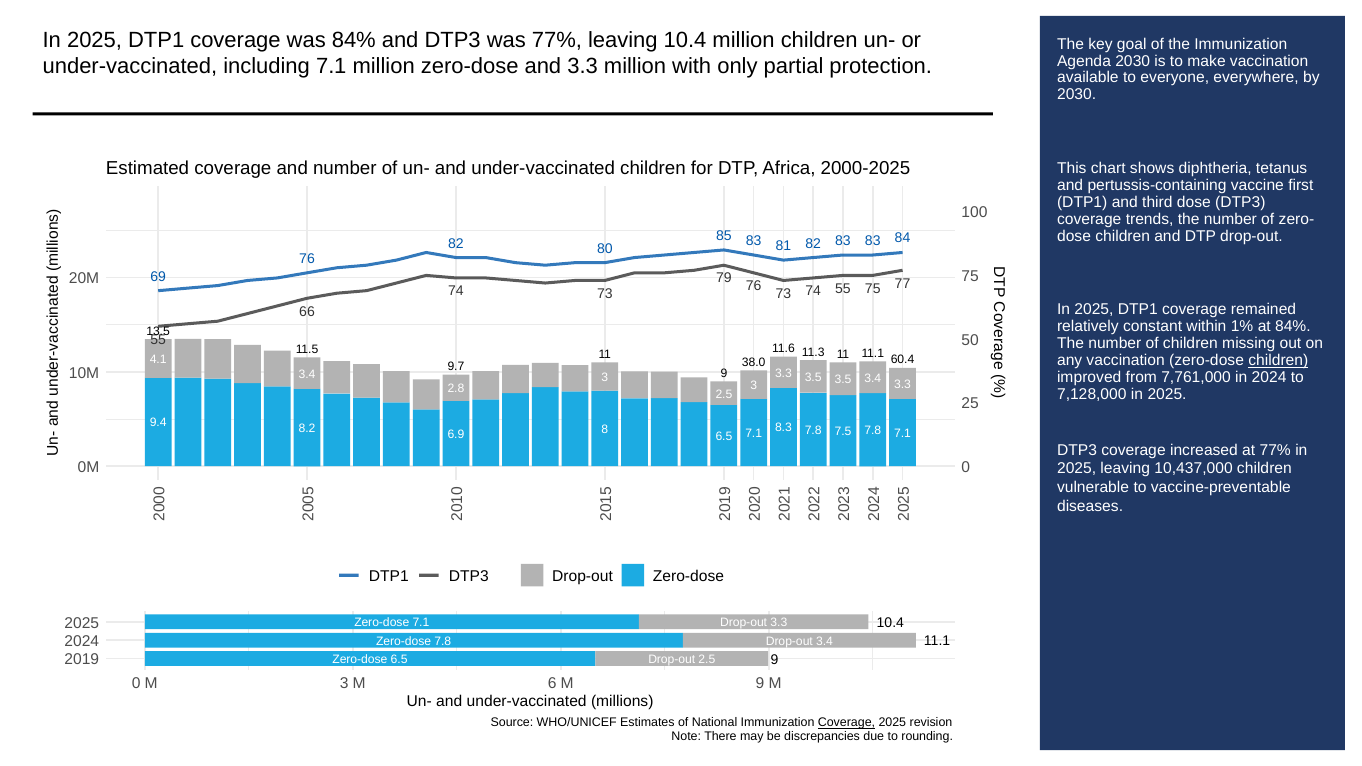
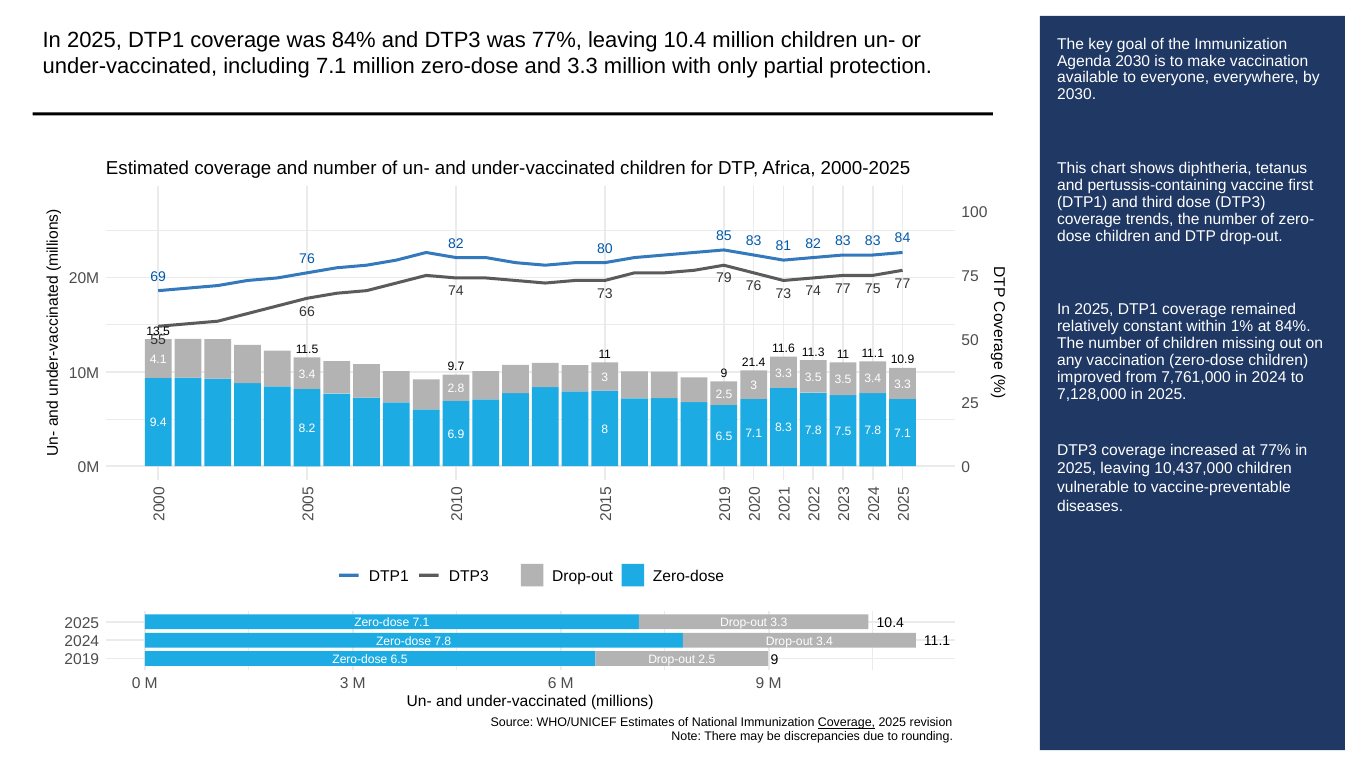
74 55: 55 -> 77
children at (1278, 360) underline: present -> none
60.4: 60.4 -> 10.9
38.0: 38.0 -> 21.4
